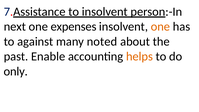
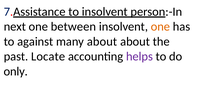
expenses: expenses -> between
many noted: noted -> about
Enable: Enable -> Locate
helps colour: orange -> purple
